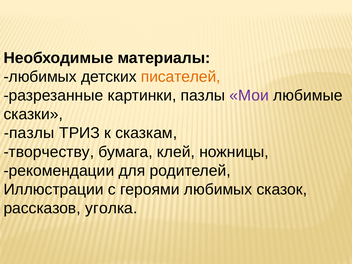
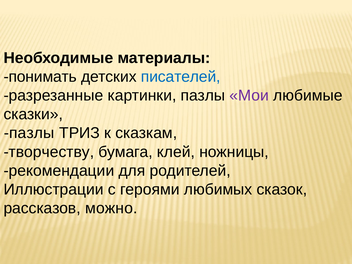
любимых at (40, 77): любимых -> понимать
писателей colour: orange -> blue
уголка: уголка -> можно
